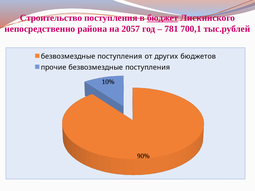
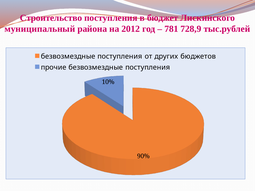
бюджет underline: present -> none
непосредственно: непосредственно -> муниципальный
2057: 2057 -> 2012
700,1: 700,1 -> 728,9
